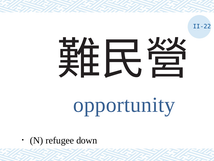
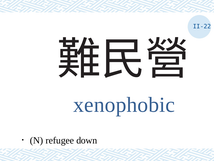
opportunity: opportunity -> xenophobic
